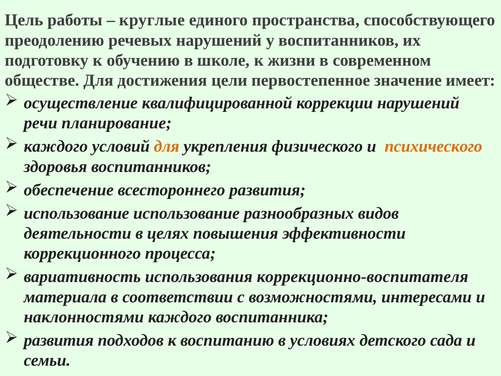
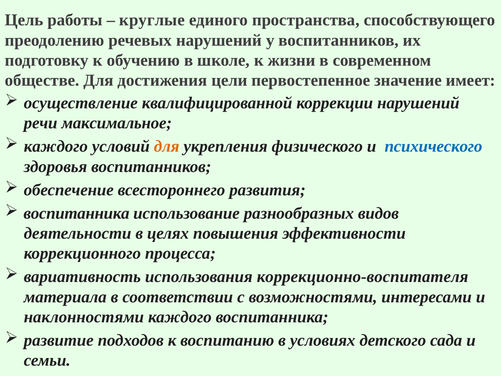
планирование: планирование -> максимальное
психического colour: orange -> blue
использование at (77, 213): использование -> воспитанника
развития at (59, 340): развития -> развитие
